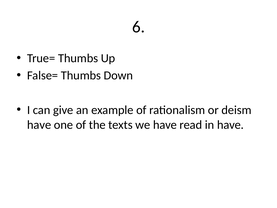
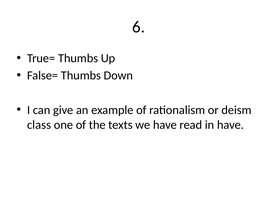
have at (39, 125): have -> class
